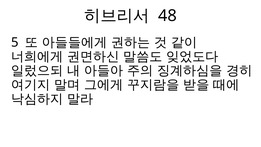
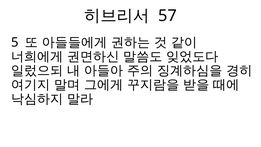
48: 48 -> 57
